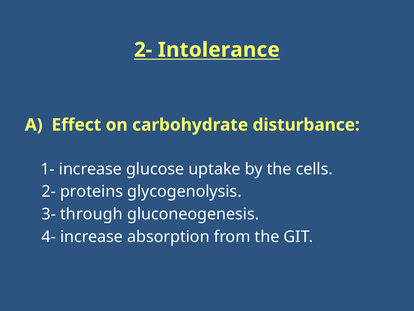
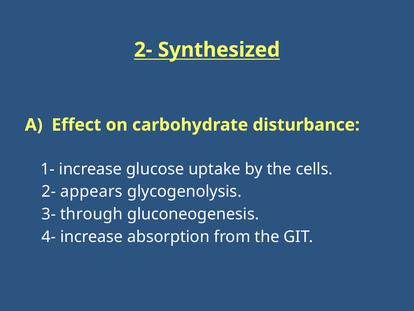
Intolerance: Intolerance -> Synthesized
proteins: proteins -> appears
